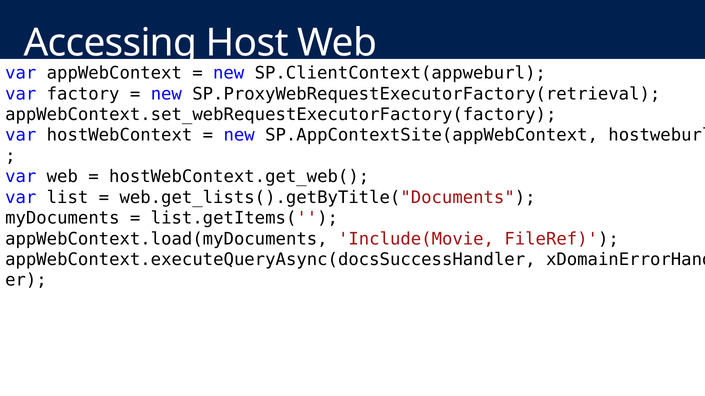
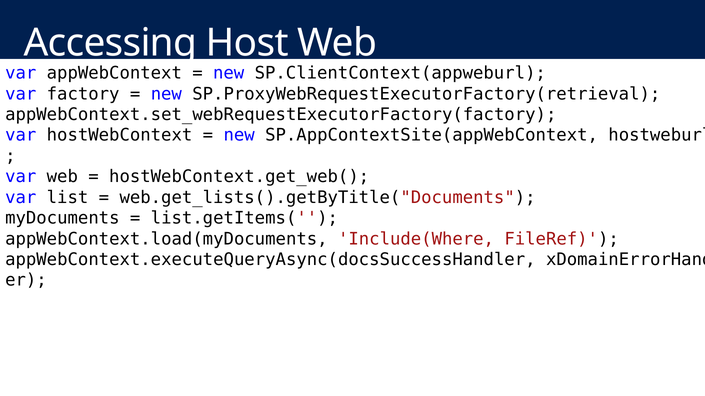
Include(Movie: Include(Movie -> Include(Where
